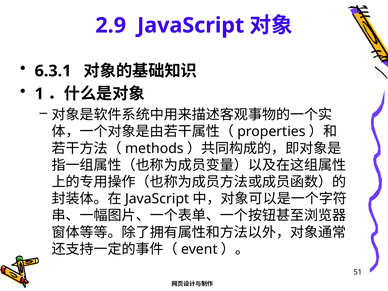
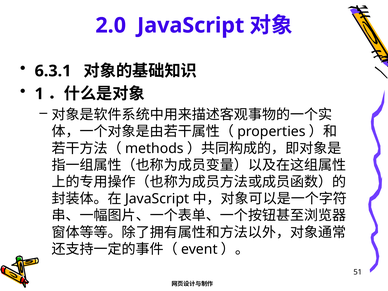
2.9: 2.9 -> 2.0
